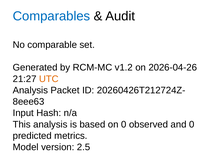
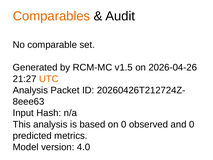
Comparables colour: blue -> orange
v1.2: v1.2 -> v1.5
2.5: 2.5 -> 4.0
